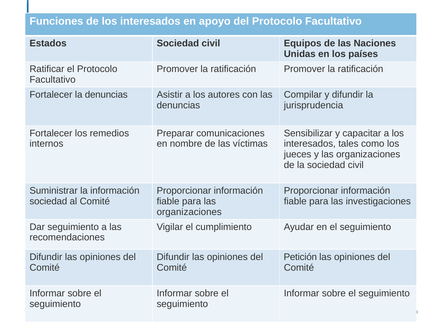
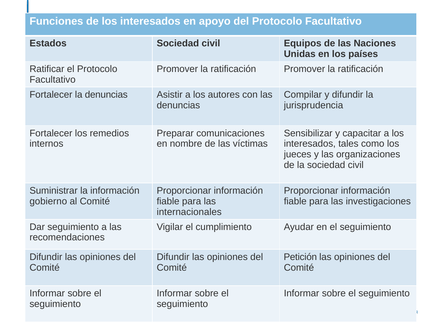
sociedad at (48, 201): sociedad -> gobierno
organizaciones at (189, 212): organizaciones -> internacionales
